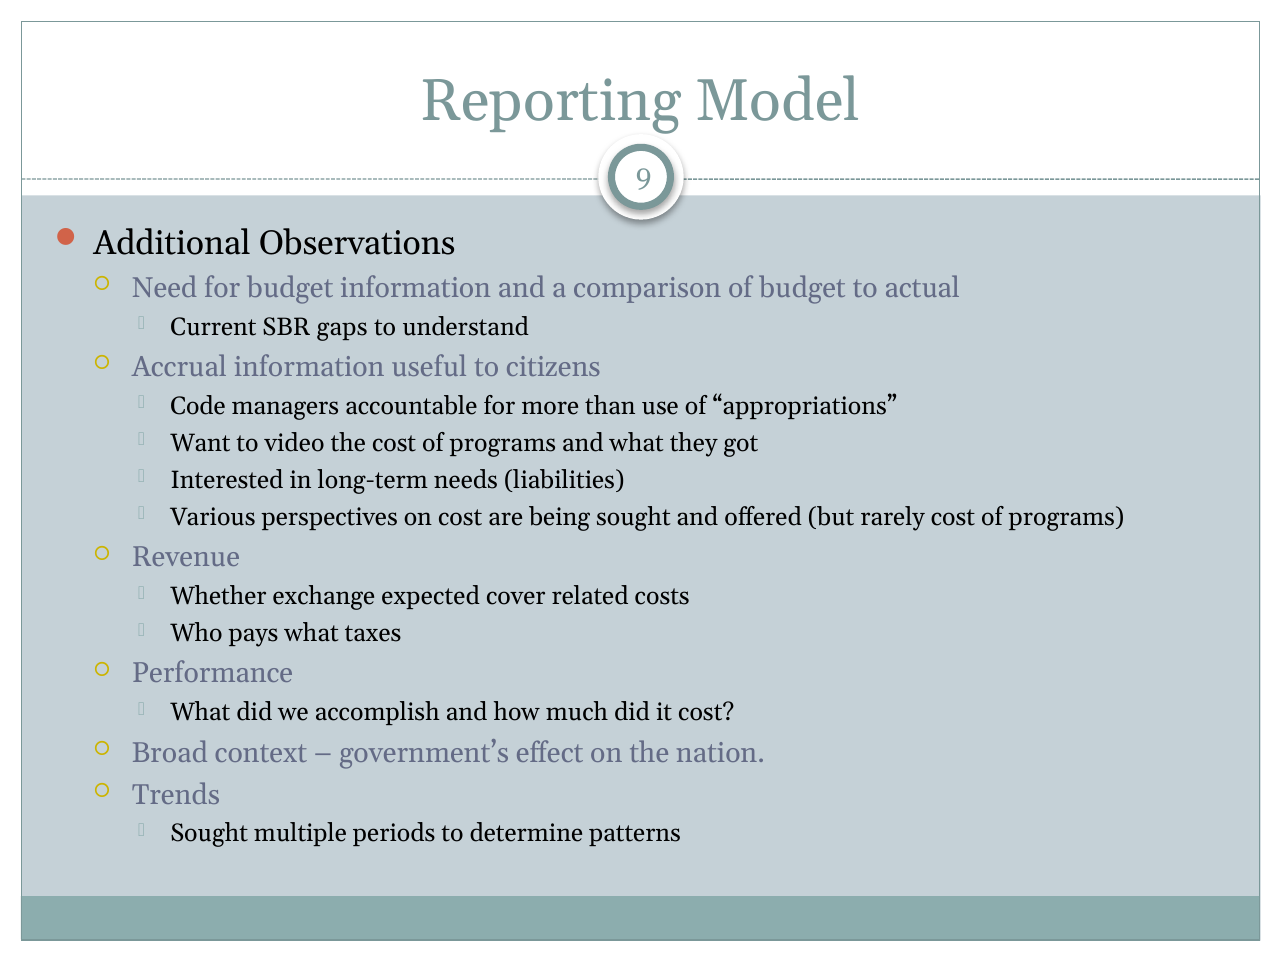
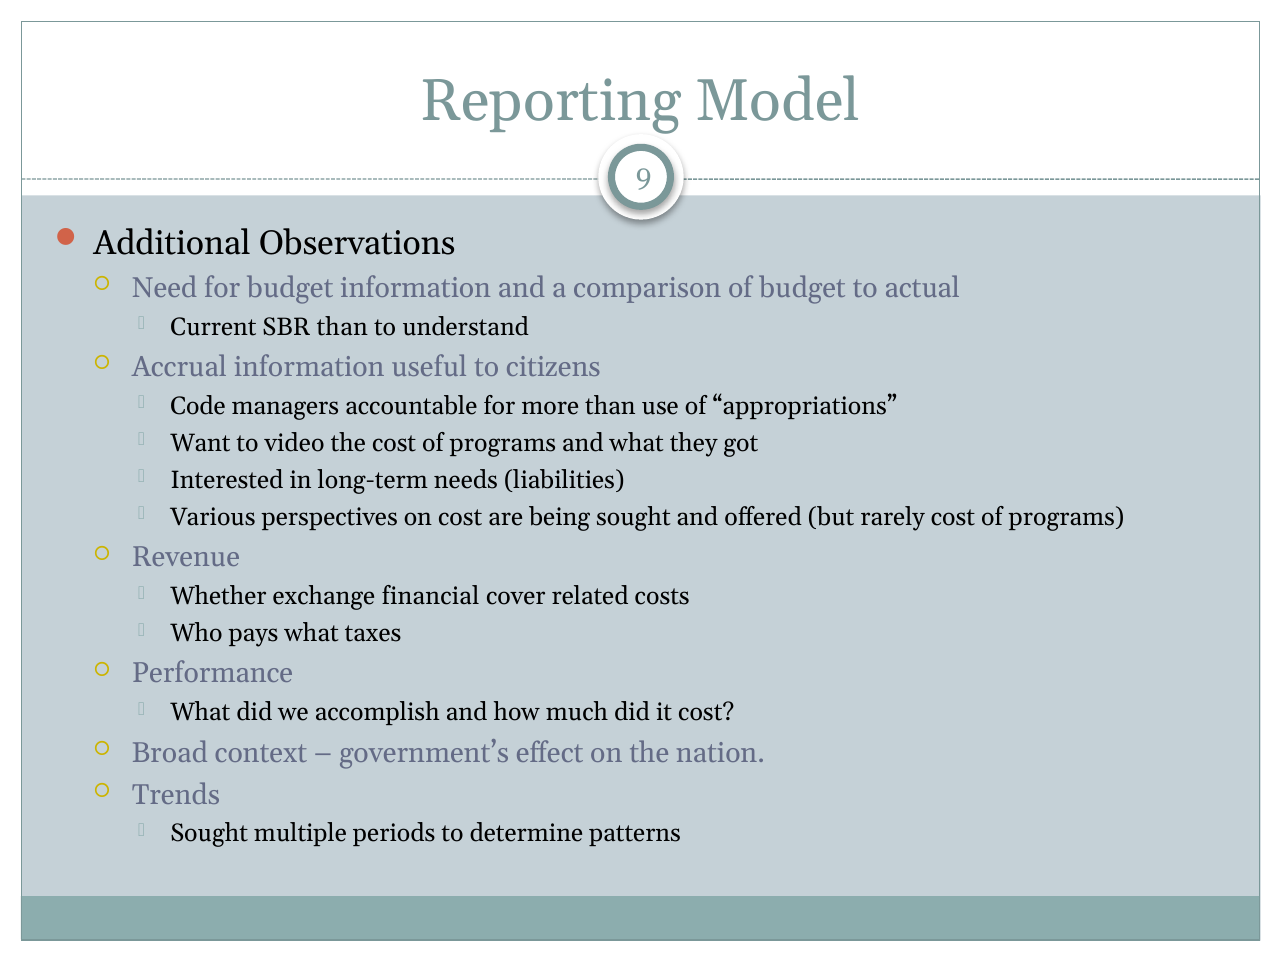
SBR gaps: gaps -> than
expected: expected -> financial
